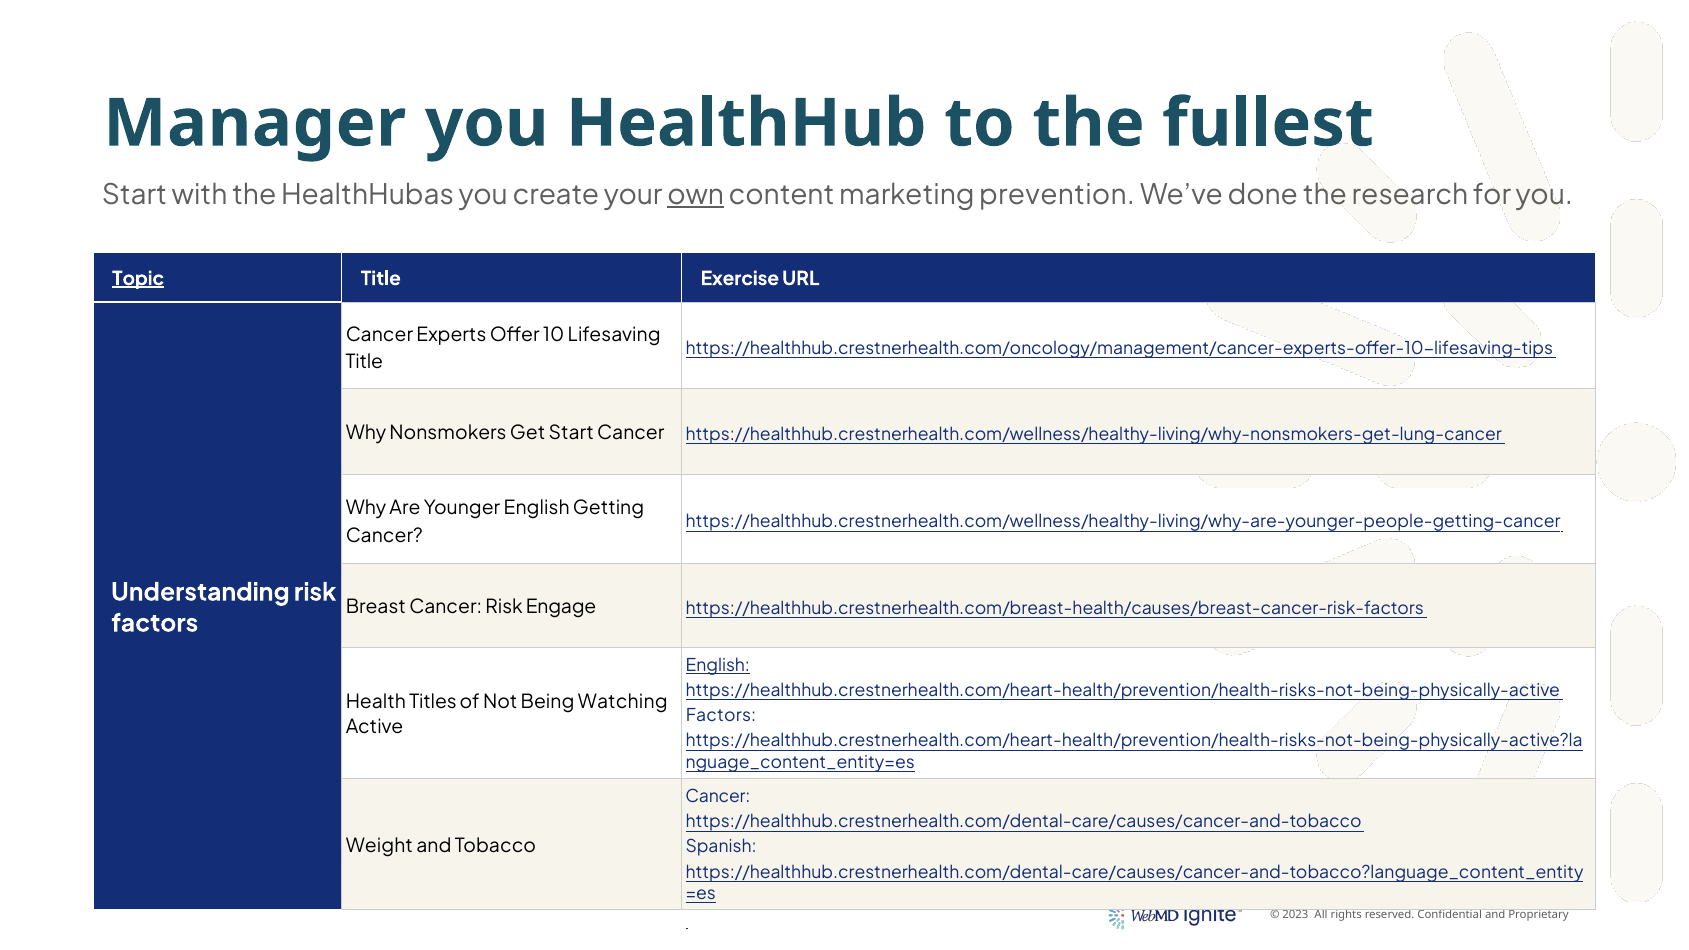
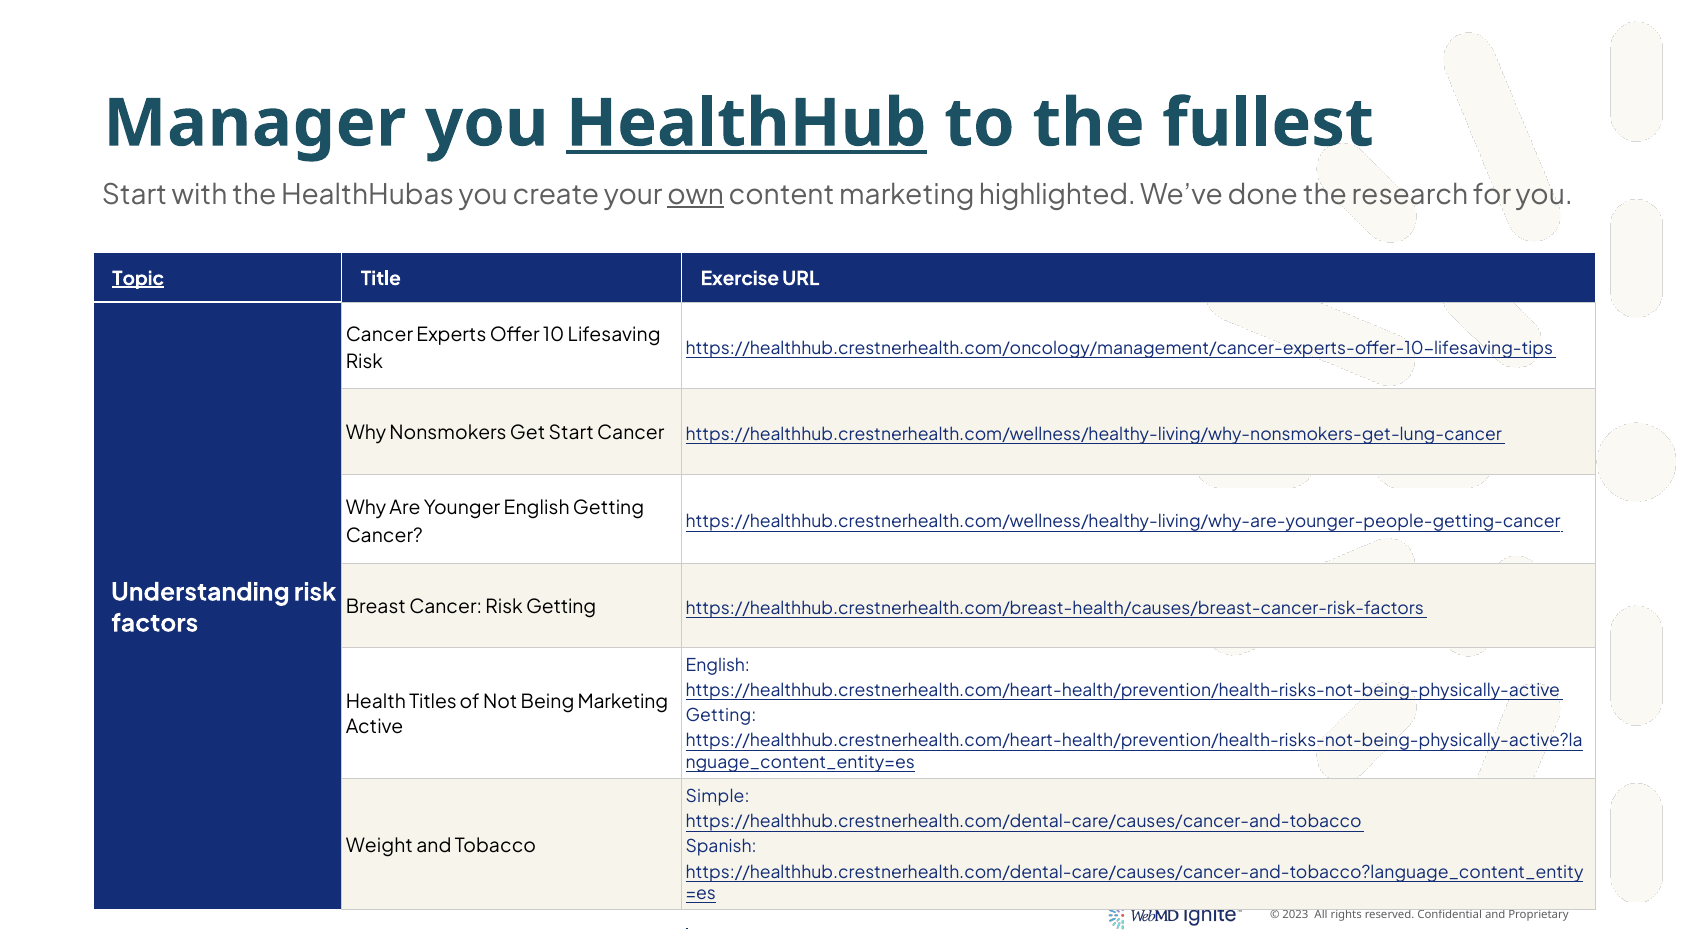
HealthHub underline: none -> present
prevention: prevention -> highlighted
Title at (364, 363): Title -> Risk
Risk Engage: Engage -> Getting
English at (718, 666) underline: present -> none
Being Watching: Watching -> Marketing
Factors at (721, 716): Factors -> Getting
Cancer at (718, 797): Cancer -> Simple
